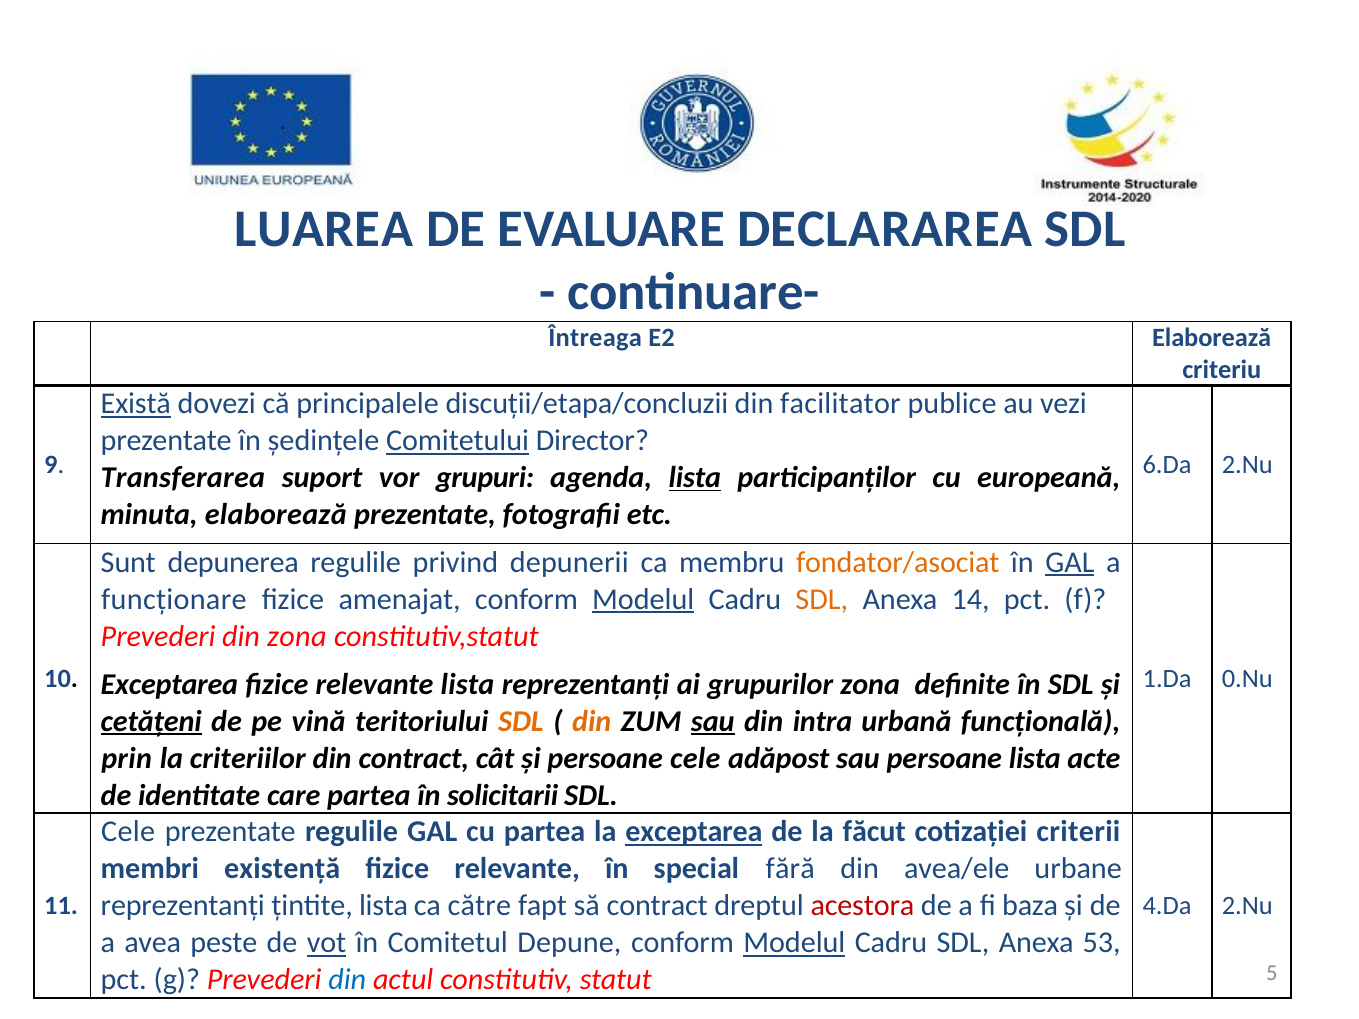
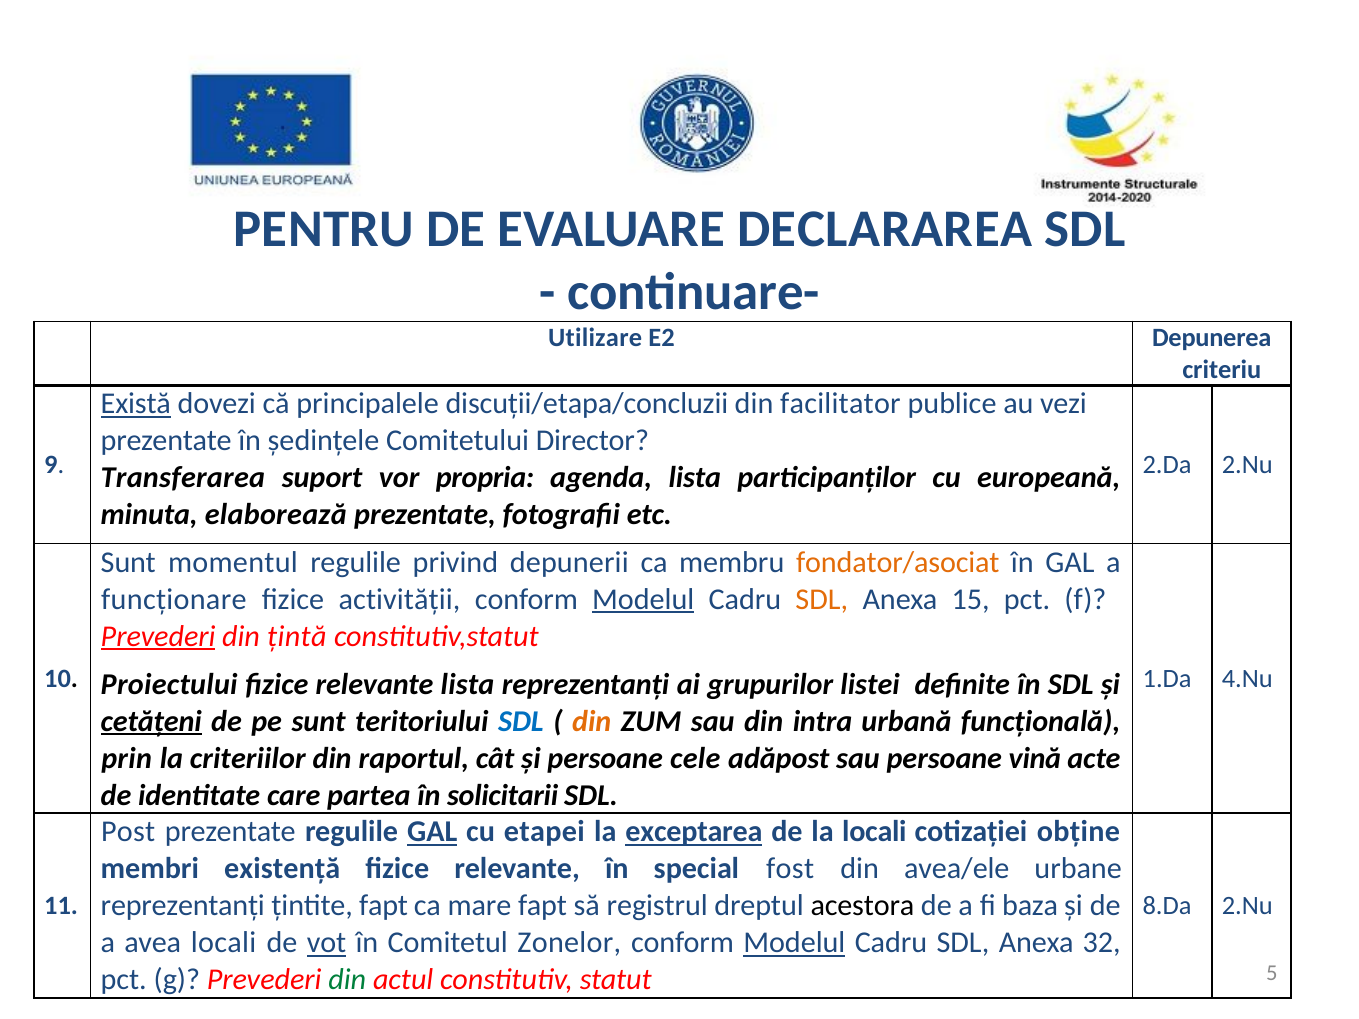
LUAREA: LUAREA -> PENTRU
Întreaga: Întreaga -> Utilizare
E2 Elaborează: Elaborează -> Depunerea
Comitetului underline: present -> none
6.Da: 6.Da -> 2.Da
grupuri: grupuri -> propria
lista at (695, 478) underline: present -> none
depunerea: depunerea -> momentul
GAL at (1070, 562) underline: present -> none
amenajat: amenajat -> activității
14: 14 -> 15
Prevederi at (158, 636) underline: none -> present
din zona: zona -> țintă
0.Nu: 0.Nu -> 4.Nu
Exceptarea at (169, 685): Exceptarea -> Proiectului
grupurilor zona: zona -> listei
pe vină: vină -> sunt
SDL at (521, 721) colour: orange -> blue
sau at (713, 721) underline: present -> none
din contract: contract -> raportul
persoane lista: lista -> vină
Cele at (128, 832): Cele -> Post
GAL at (432, 832) underline: none -> present
cu partea: partea -> etapei
la făcut: făcut -> locali
criterii: criterii -> obține
fără: fără -> fost
țintite lista: lista -> fapt
către: către -> mare
să contract: contract -> registrul
acestora colour: red -> black
4.Da: 4.Da -> 8.Da
avea peste: peste -> locali
Depune: Depune -> Zonelor
53: 53 -> 32
din at (347, 980) colour: blue -> green
